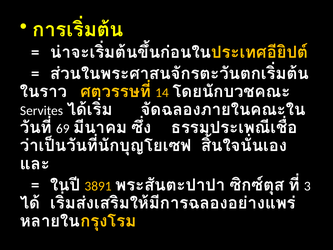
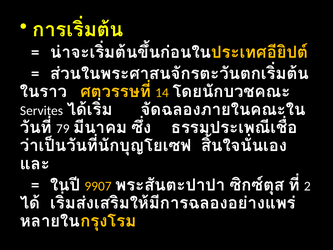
69: 69 -> 79
3891: 3891 -> 9907
3: 3 -> 2
